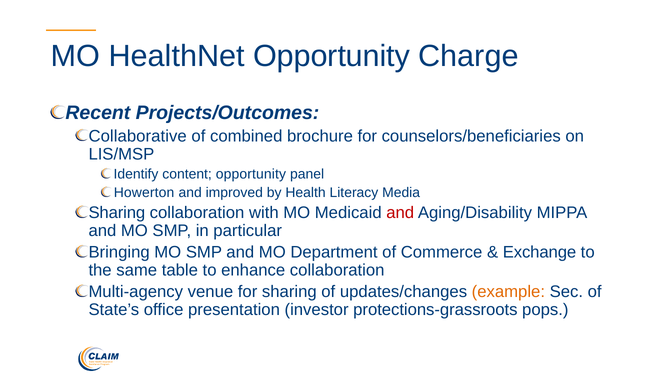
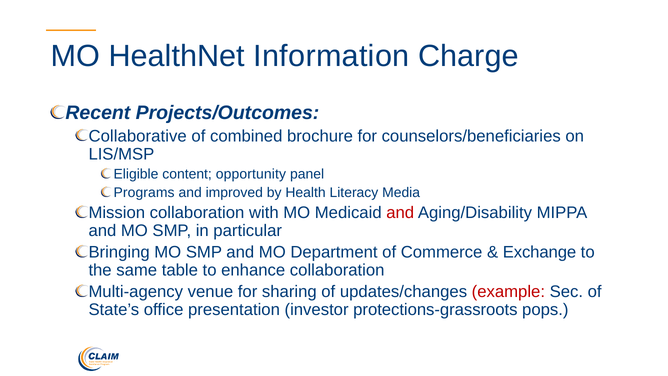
HealthNet Opportunity: Opportunity -> Information
Identify: Identify -> Eligible
Howerton: Howerton -> Programs
Sharing at (117, 212): Sharing -> Mission
example colour: orange -> red
